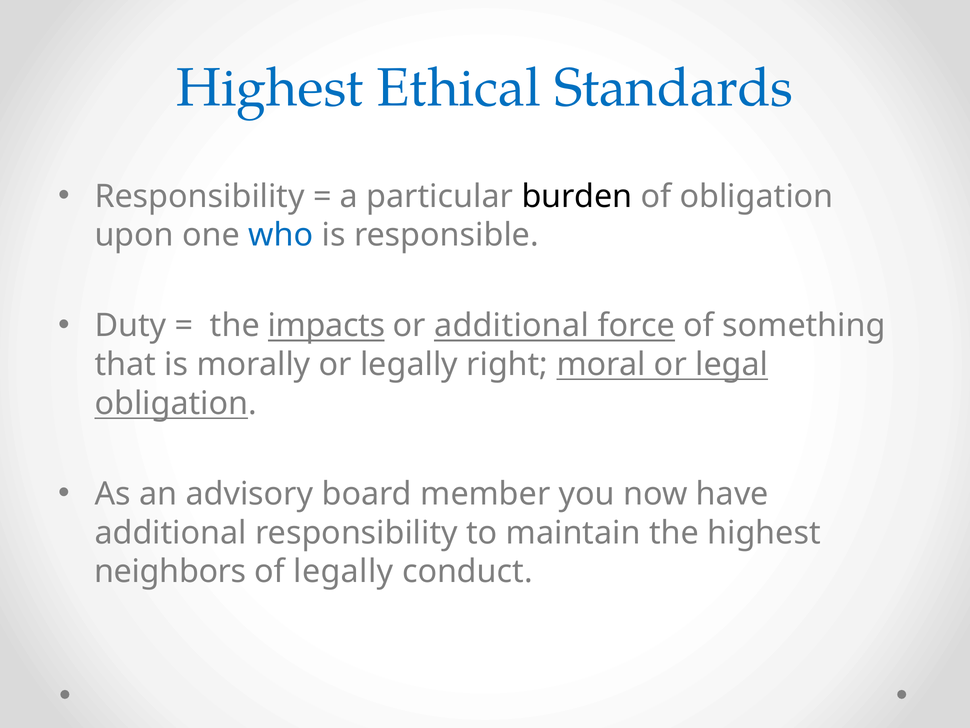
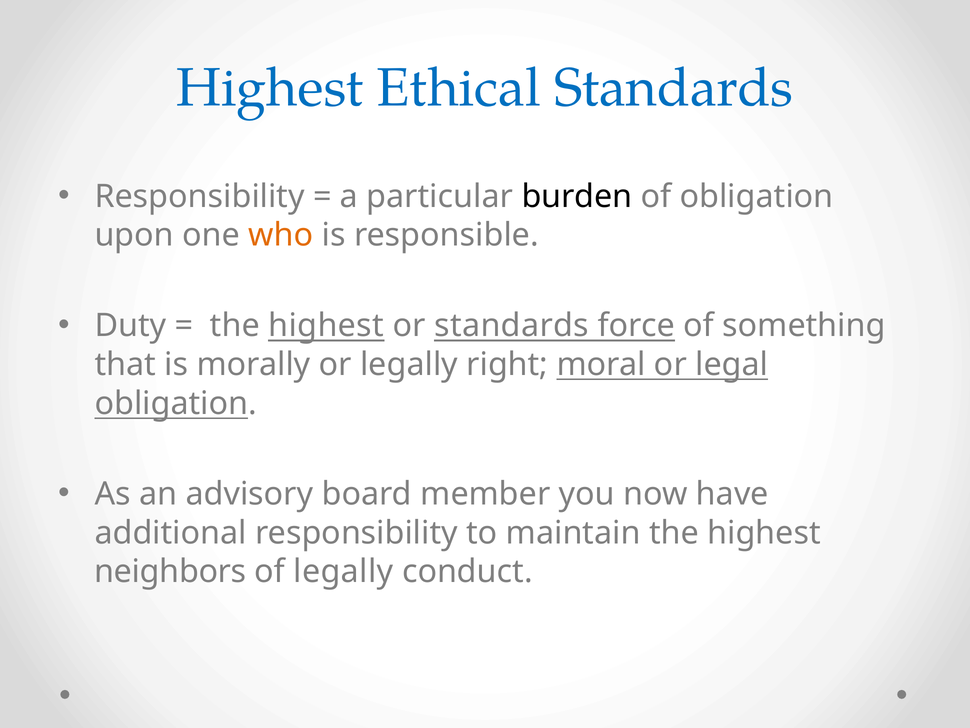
who colour: blue -> orange
impacts at (326, 326): impacts -> highest
or additional: additional -> standards
